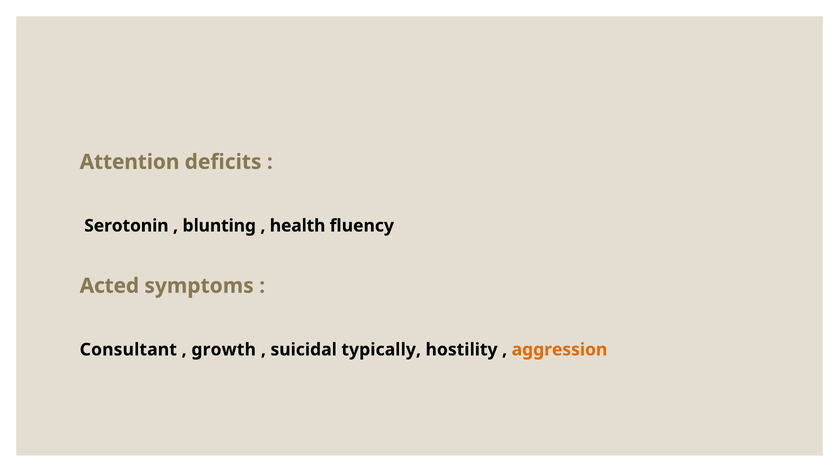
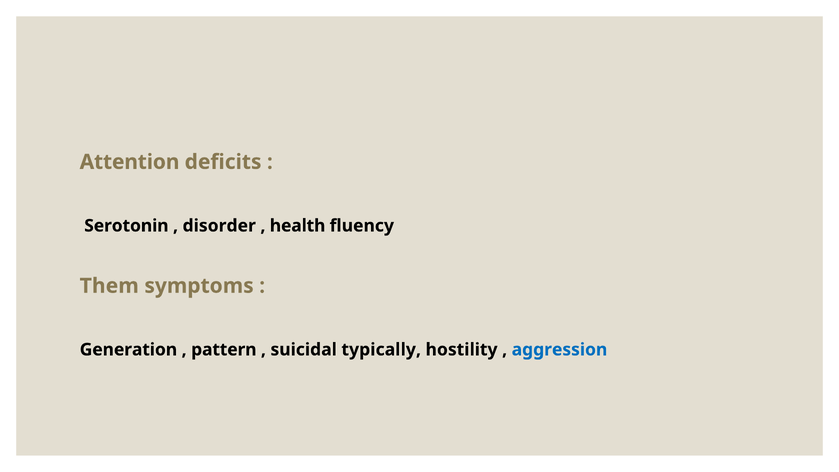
blunting: blunting -> disorder
Acted: Acted -> Them
Consultant: Consultant -> Generation
growth: growth -> pattern
aggression colour: orange -> blue
